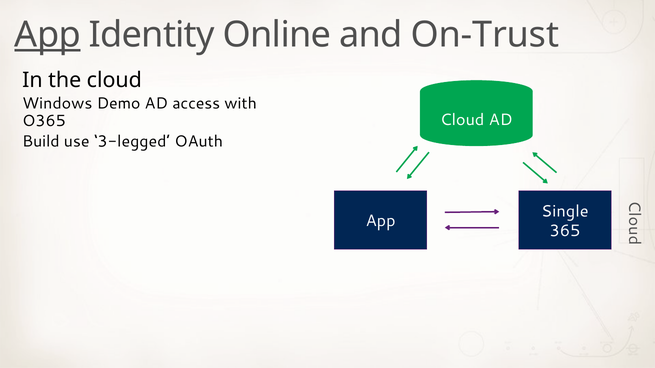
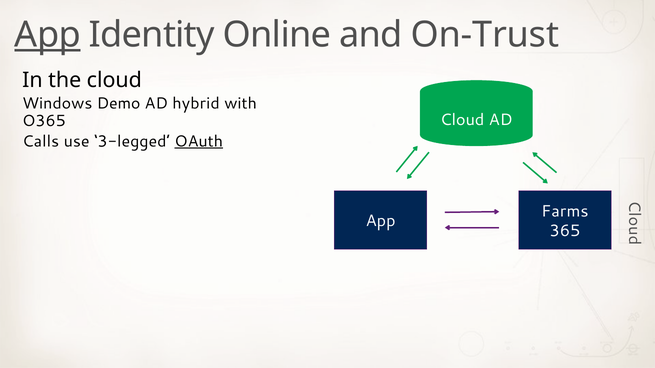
access: access -> hybrid
Build: Build -> Calls
OAuth underline: none -> present
Single: Single -> Farms
